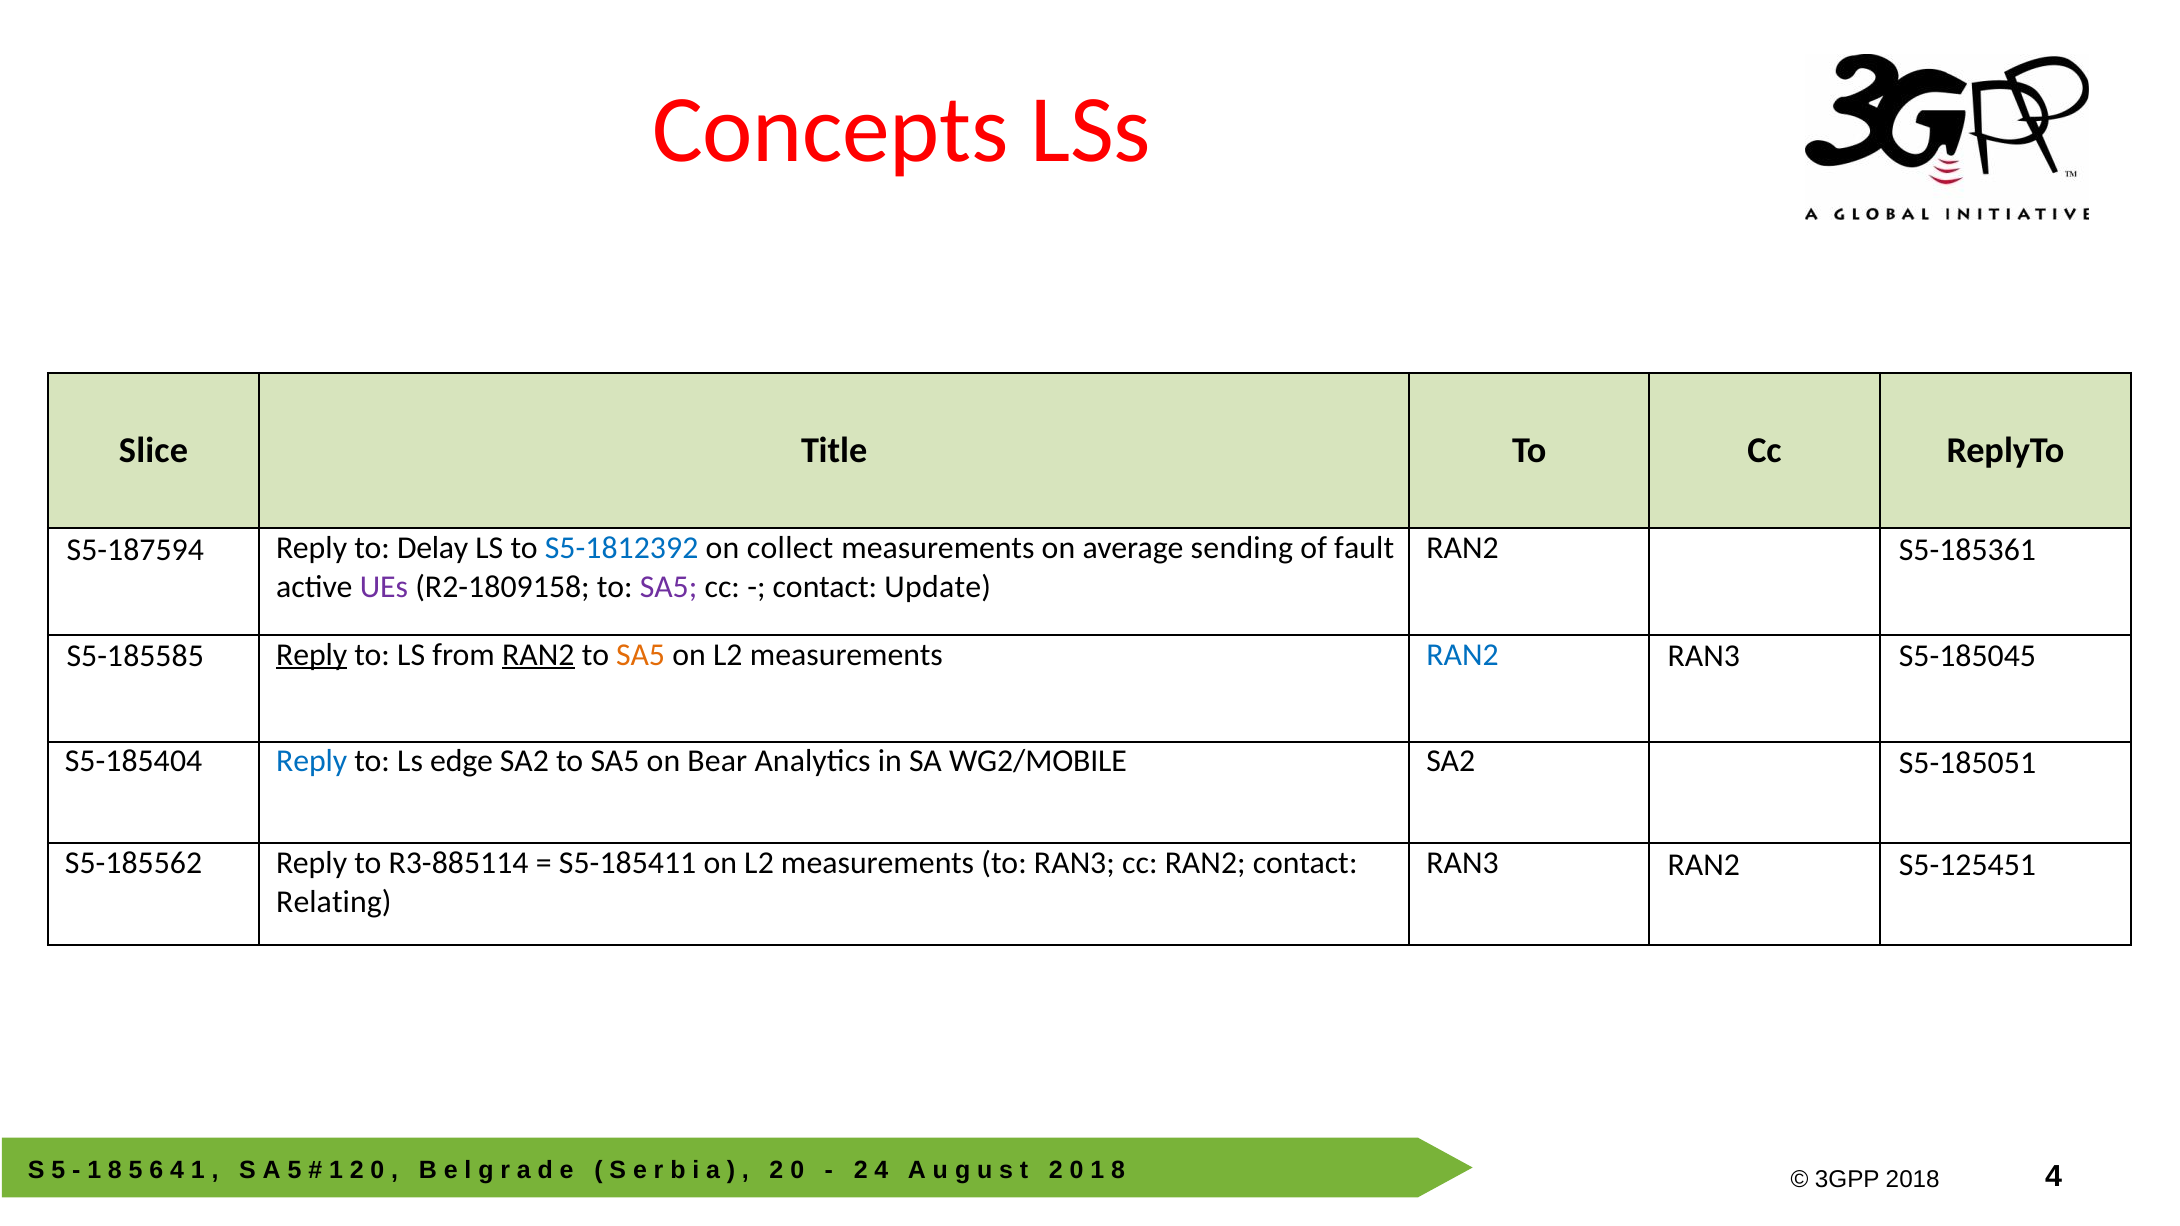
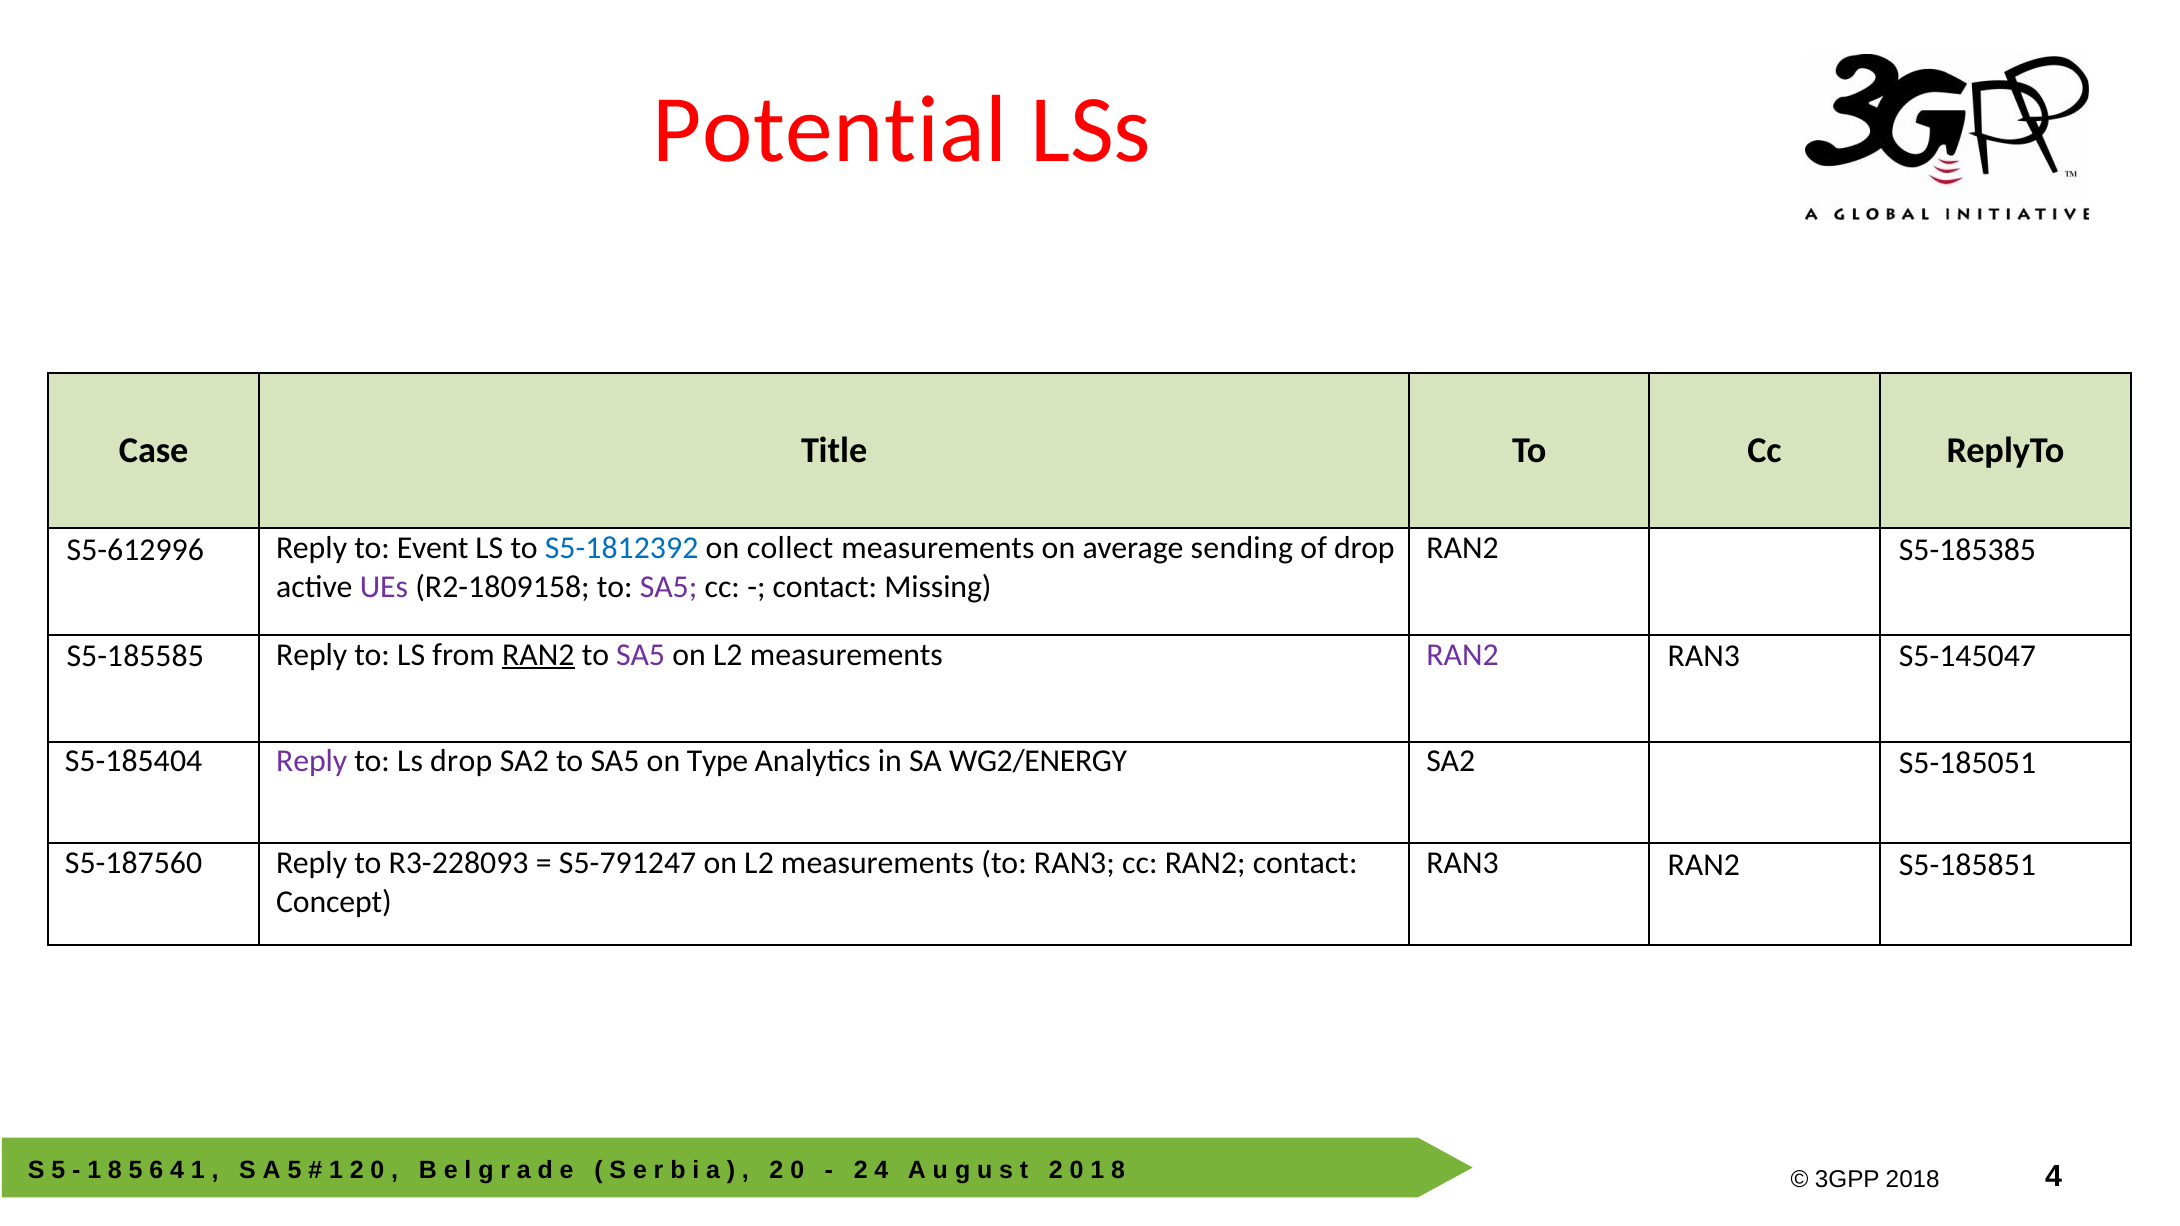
Concepts: Concepts -> Potential
Slice: Slice -> Case
S5-185361: S5-185361 -> S5-185385
S5-187594: S5-187594 -> S5-612996
Delay: Delay -> Event
of fault: fault -> drop
Update: Update -> Missing
Reply at (312, 655) underline: present -> none
SA5 at (641, 655) colour: orange -> purple
RAN2 at (1463, 655) colour: blue -> purple
S5-185045: S5-185045 -> S5-145047
Reply at (312, 761) colour: blue -> purple
Ls edge: edge -> drop
Bear: Bear -> Type
WG2/MOBILE: WG2/MOBILE -> WG2/ENERGY
S5-185562: S5-185562 -> S5-187560
R3-885114: R3-885114 -> R3-228093
S5-185411: S5-185411 -> S5-791247
S5-125451: S5-125451 -> S5-185851
Relating: Relating -> Concept
